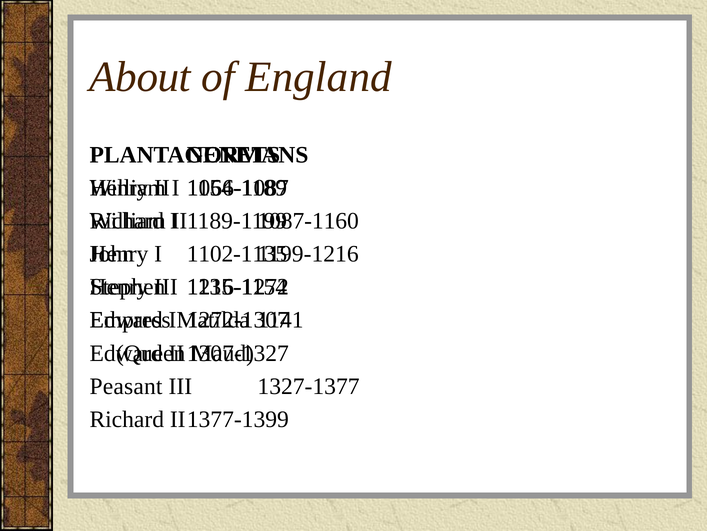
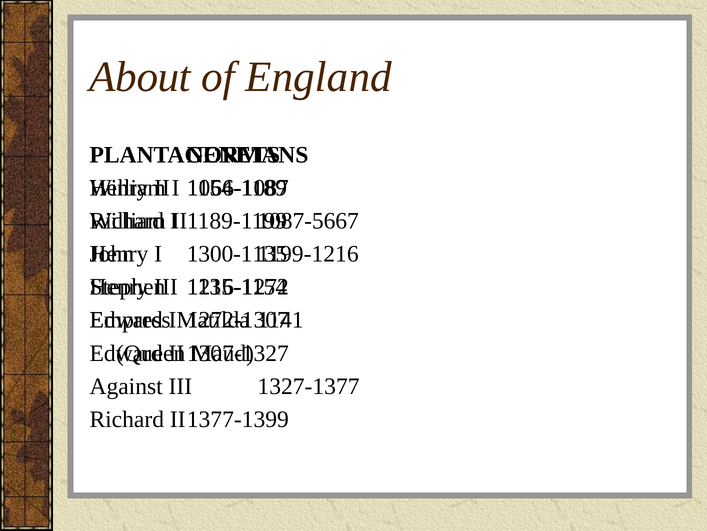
1087-1160: 1087-1160 -> 1087-5667
1102-1135: 1102-1135 -> 1300-1135
Peasant: Peasant -> Against
